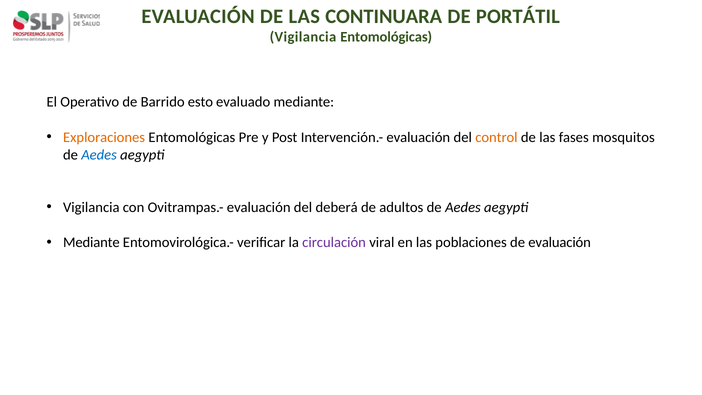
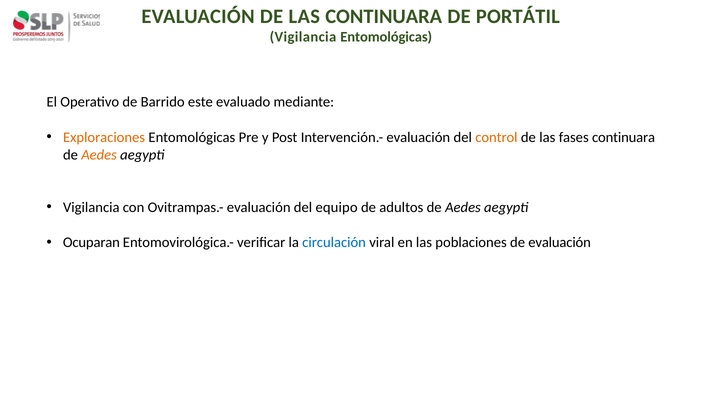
esto: esto -> este
fases mosquitos: mosquitos -> continuara
Aedes at (99, 155) colour: blue -> orange
deberá: deberá -> equipo
Mediante at (91, 242): Mediante -> Ocuparan
circulación colour: purple -> blue
